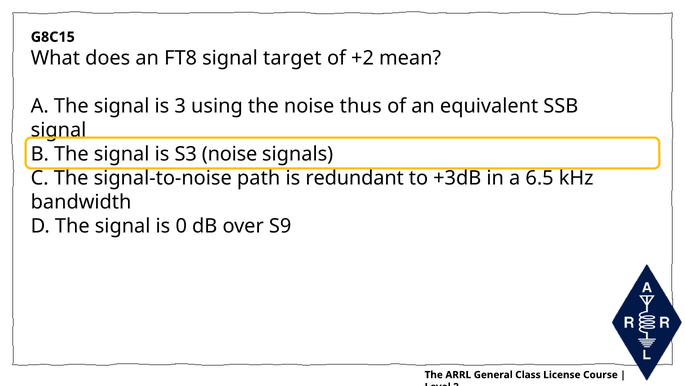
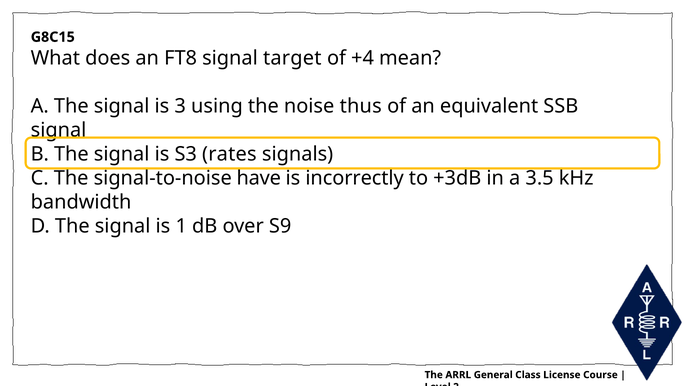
+2: +2 -> +4
S3 noise: noise -> rates
path: path -> have
redundant: redundant -> incorrectly
6.5: 6.5 -> 3.5
0: 0 -> 1
